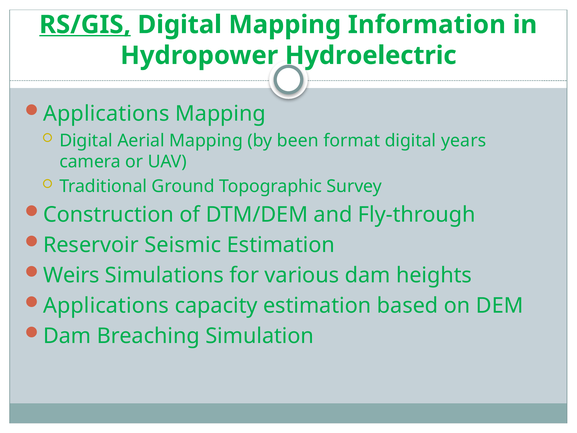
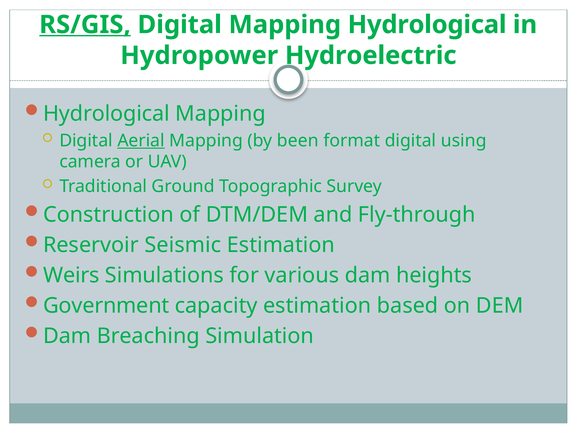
Mapping Information: Information -> Hydrological
Applications at (106, 114): Applications -> Hydrological
Aerial underline: none -> present
years: years -> using
Applications at (106, 306): Applications -> Government
